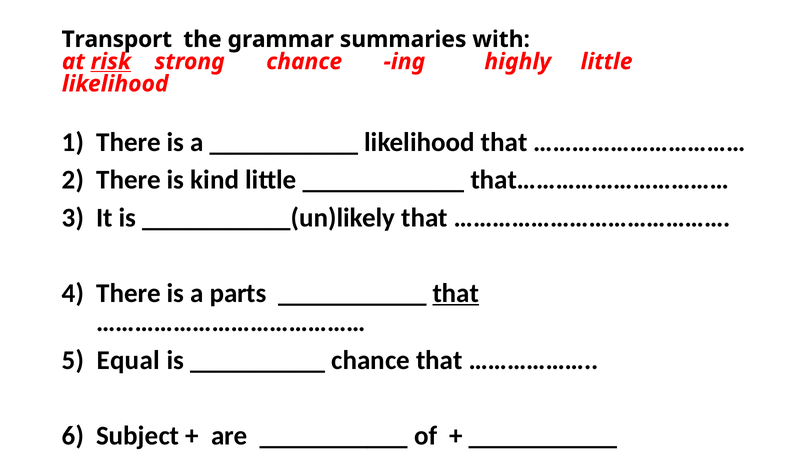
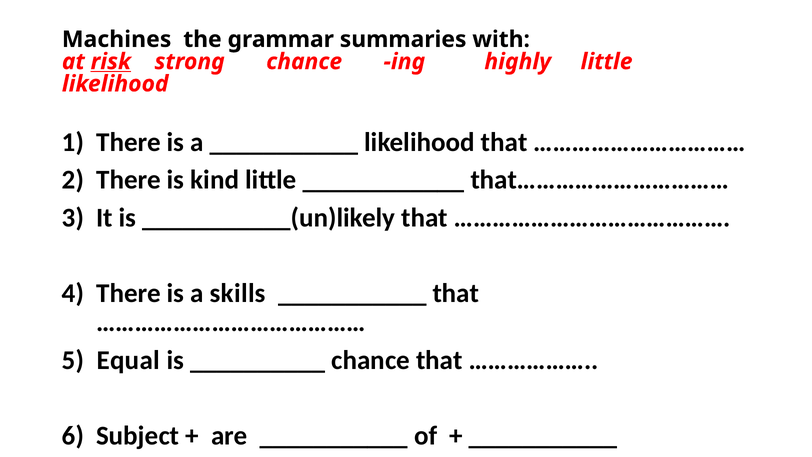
Transport: Transport -> Machines
parts: parts -> skills
that at (456, 293) underline: present -> none
